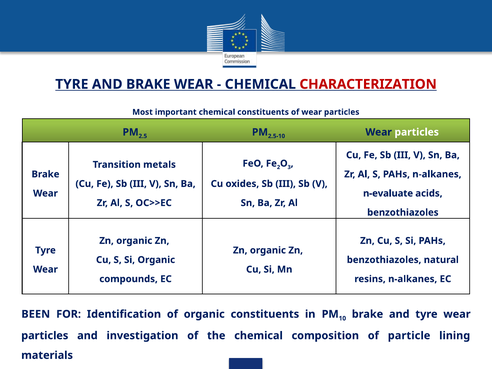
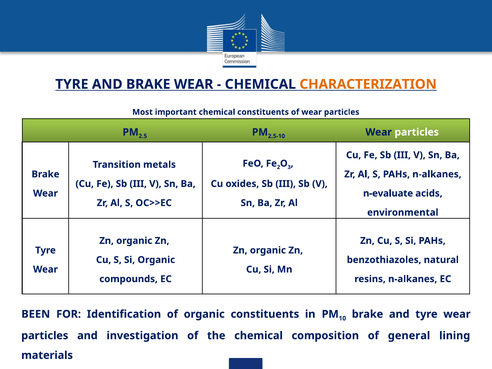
CHARACTERIZATION colour: red -> orange
benzothiazoles at (403, 212): benzothiazoles -> environmental
particle: particle -> general
